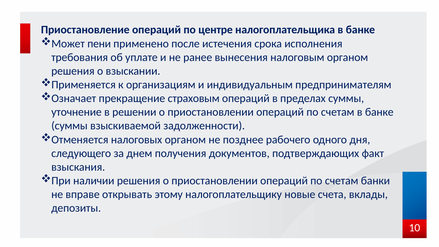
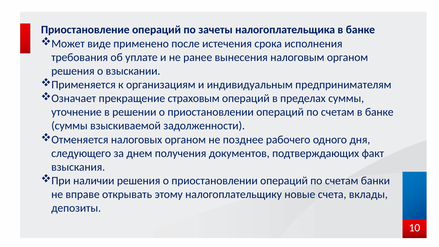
центре: центре -> зачеты
пени: пени -> виде
